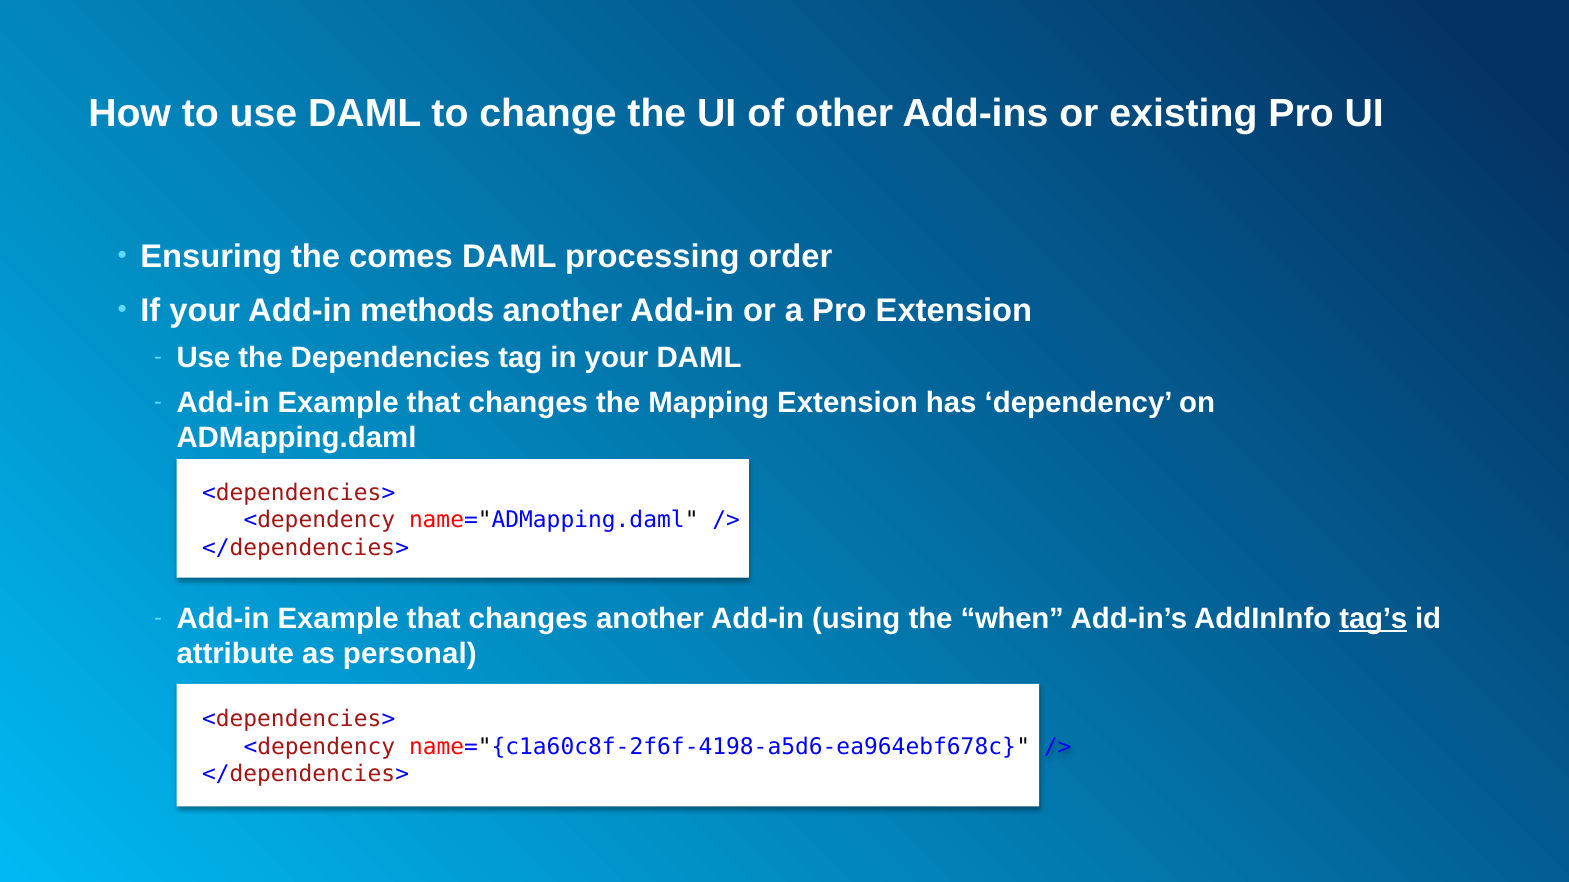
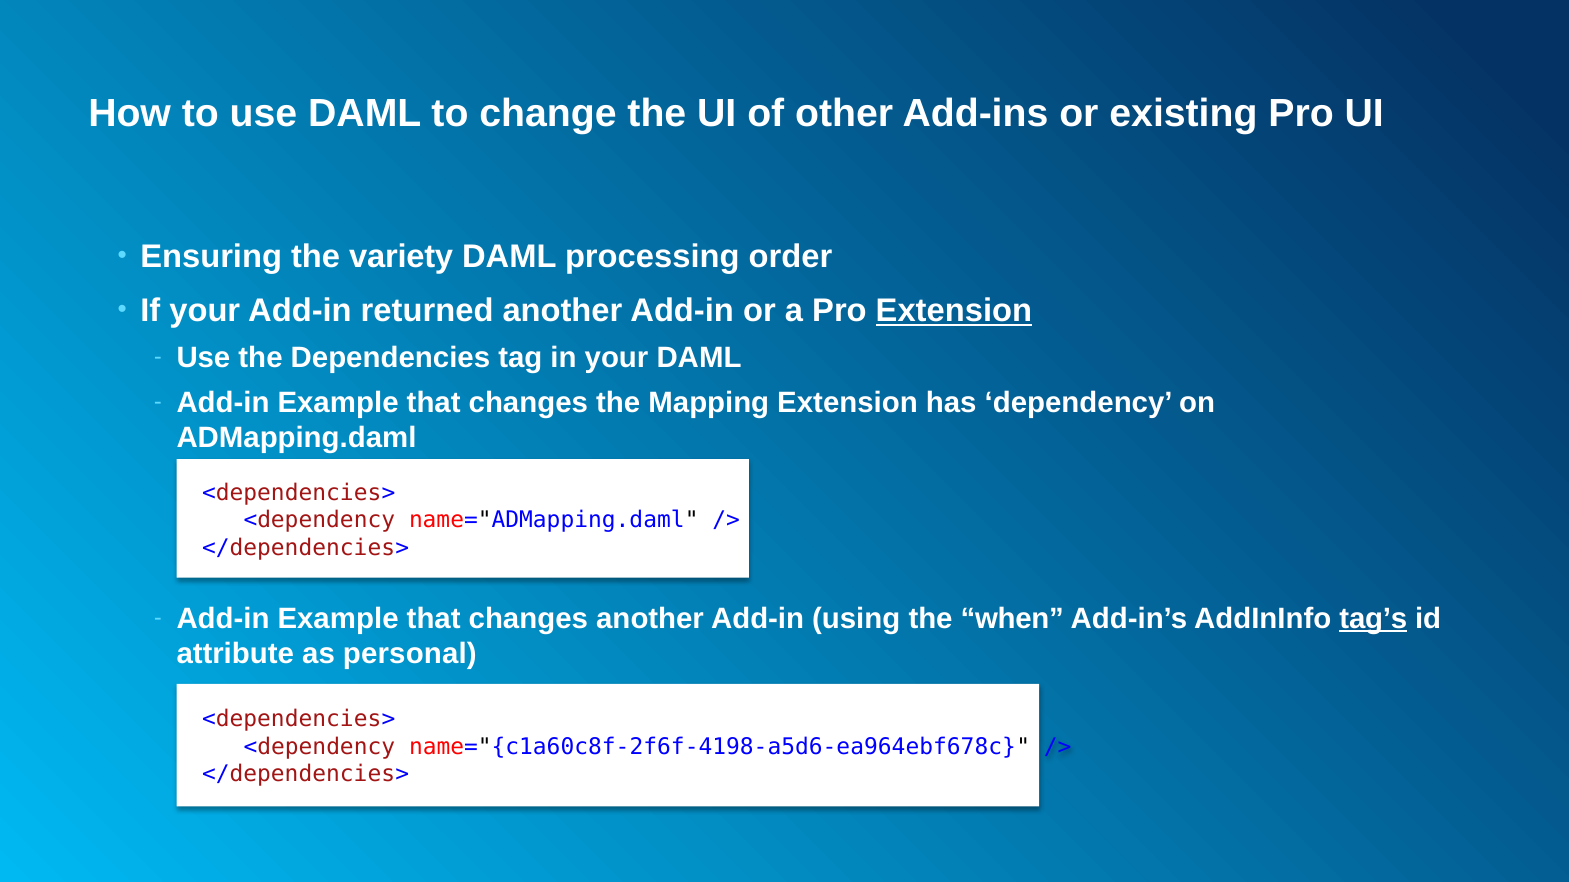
comes: comes -> variety
methods: methods -> returned
Extension at (954, 311) underline: none -> present
